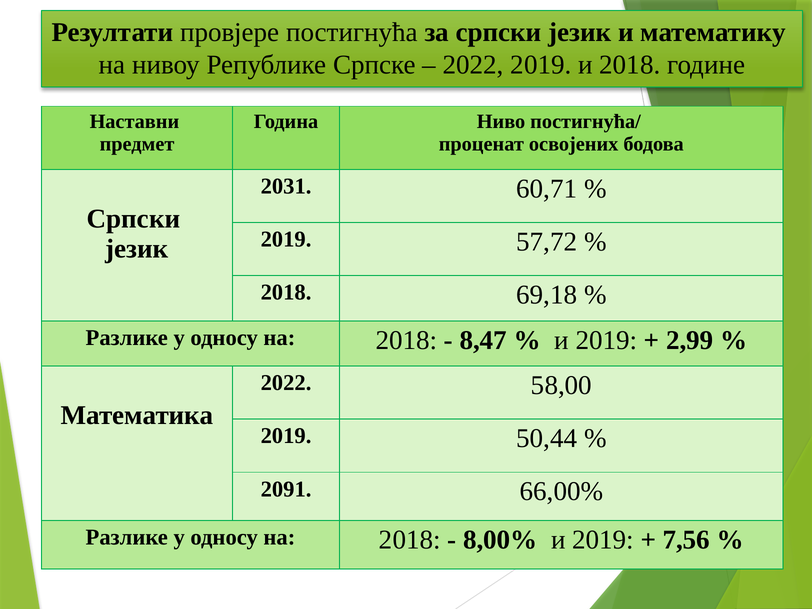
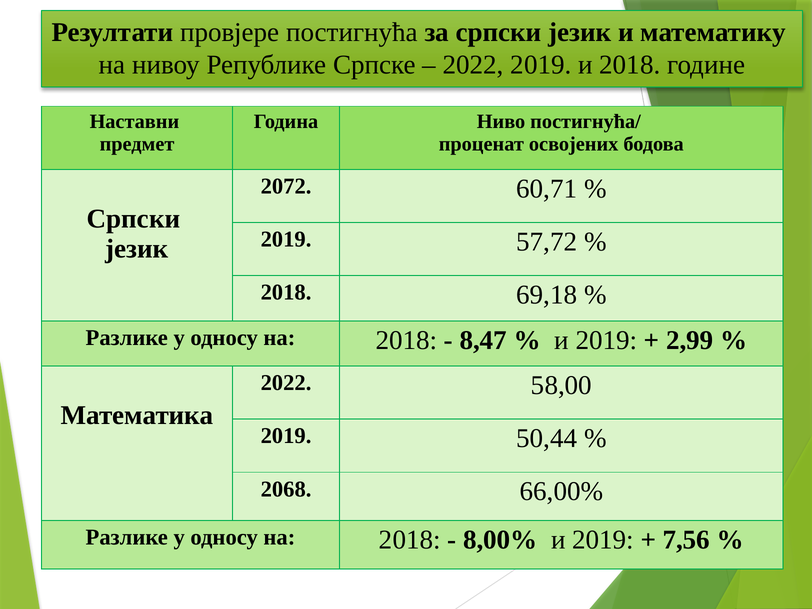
2031: 2031 -> 2072
2091: 2091 -> 2068
